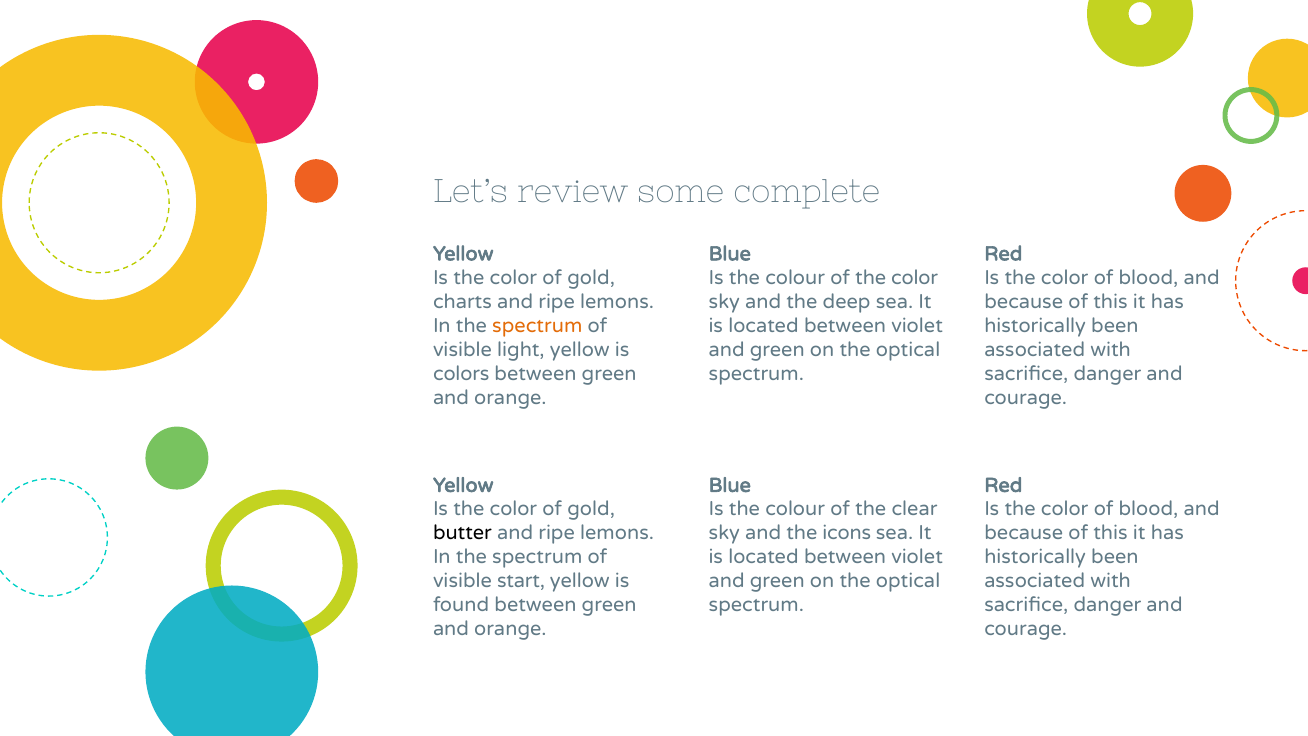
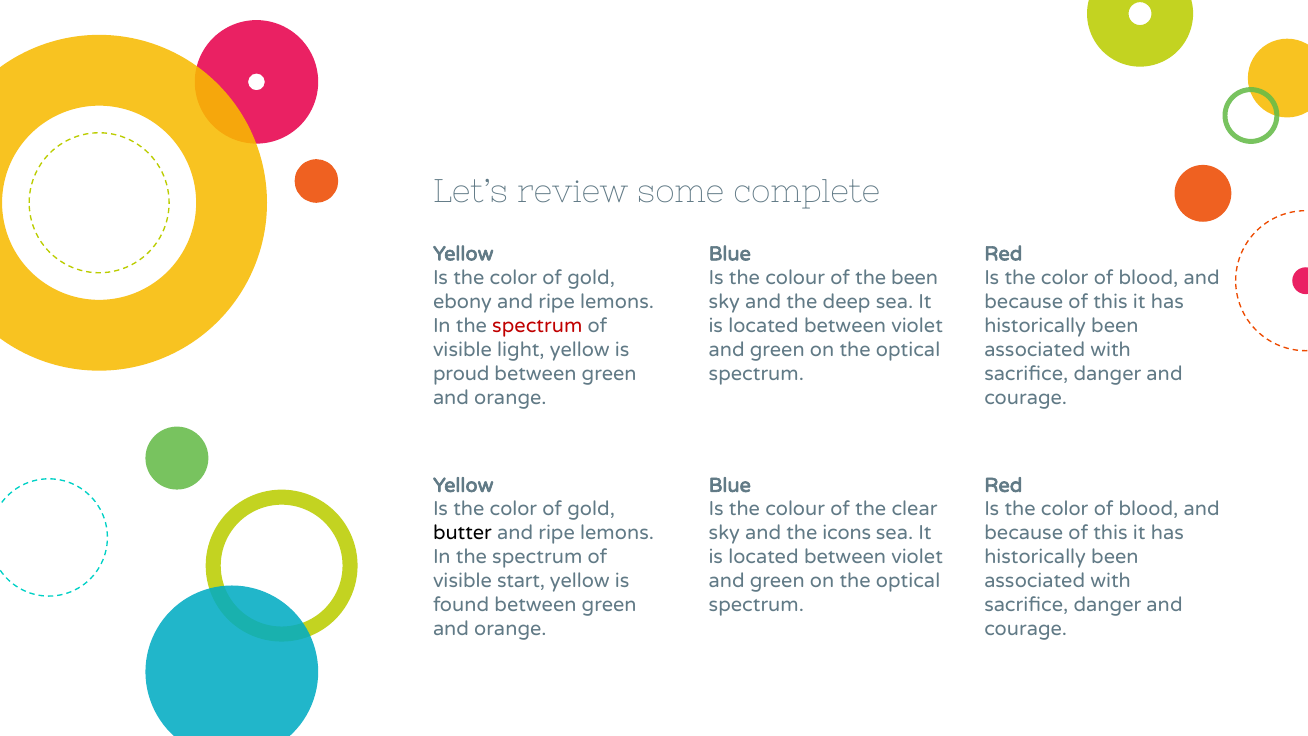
of the color: color -> been
charts: charts -> ebony
spectrum at (537, 326) colour: orange -> red
colors: colors -> proud
